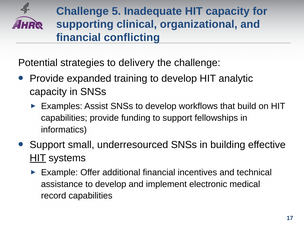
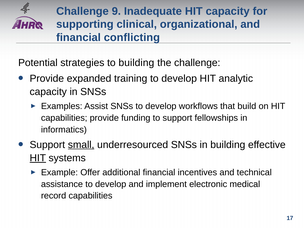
5: 5 -> 9
to delivery: delivery -> building
small underline: none -> present
